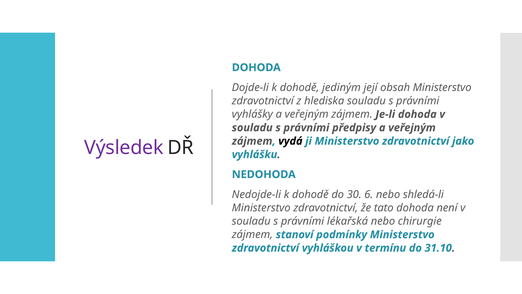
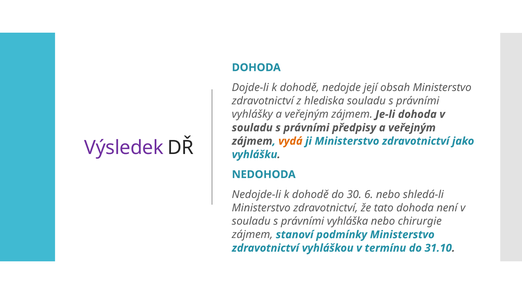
jediným: jediným -> nedojde
vydá colour: black -> orange
lékařská: lékařská -> vyhláška
